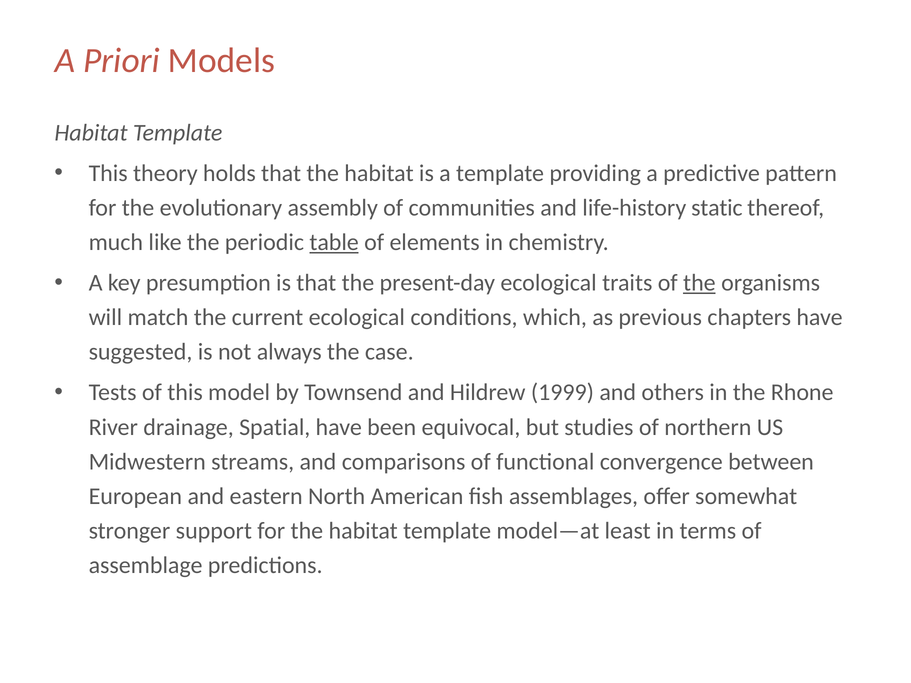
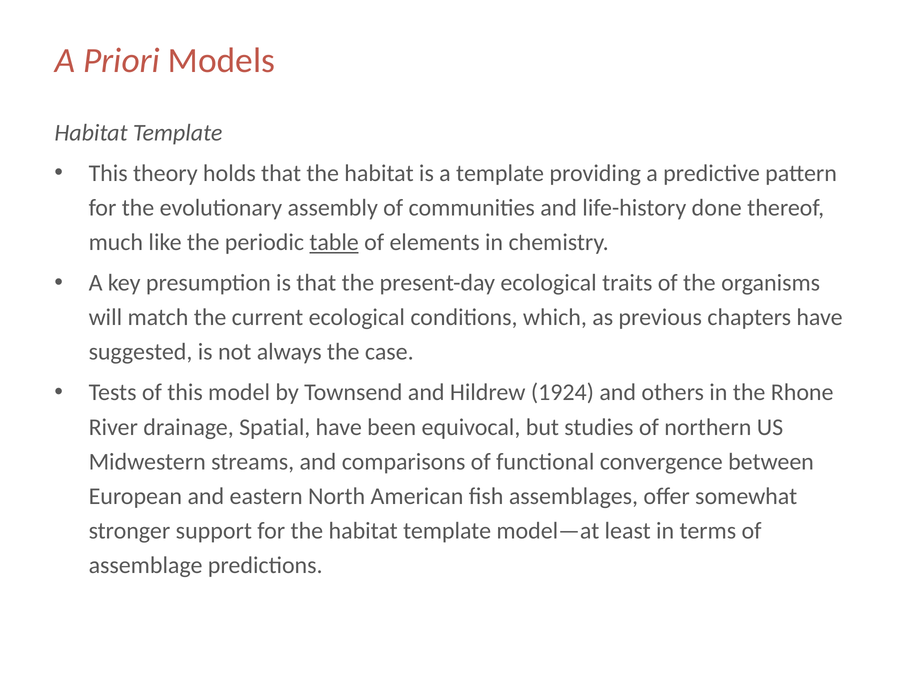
static: static -> done
the at (699, 283) underline: present -> none
1999: 1999 -> 1924
